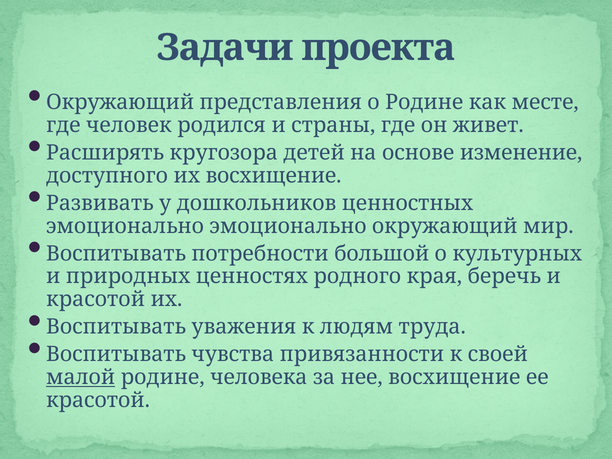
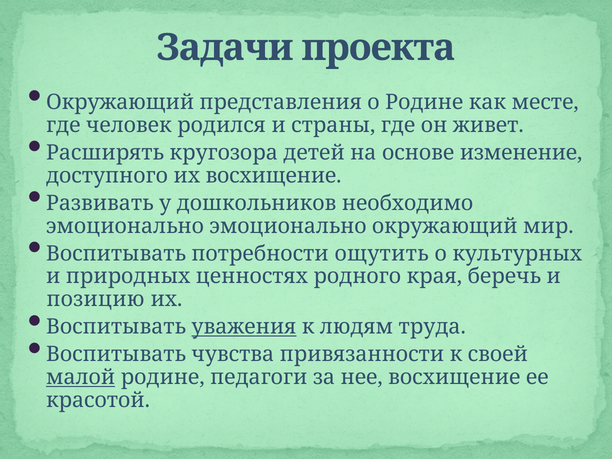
ценностных: ценностных -> необходимо
большой: большой -> ощутить
красотой at (96, 299): красотой -> позицию
уважения underline: none -> present
человека: человека -> педагоги
